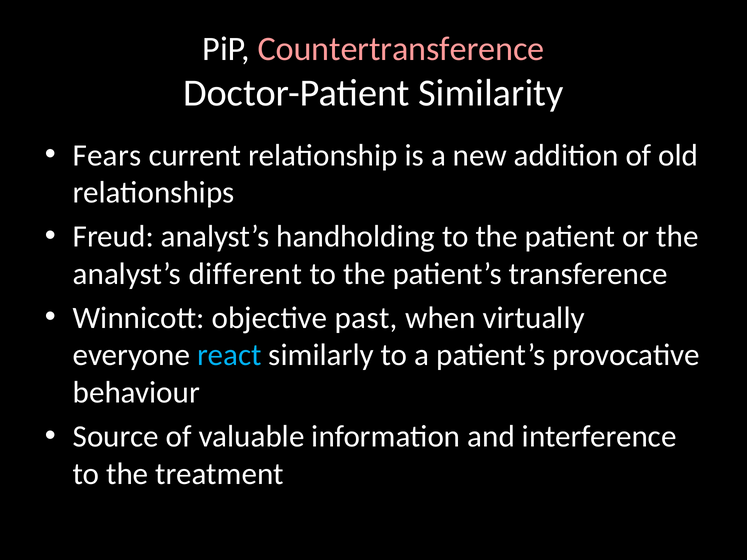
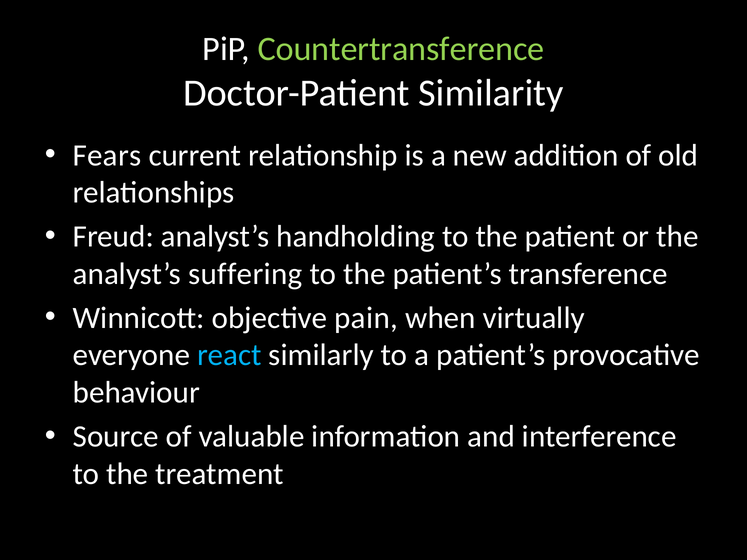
Countertransference colour: pink -> light green
different: different -> suffering
past: past -> pain
